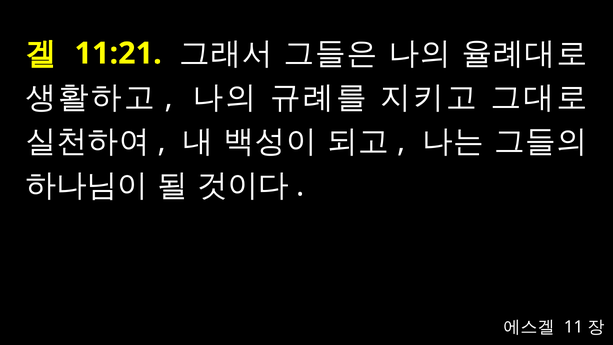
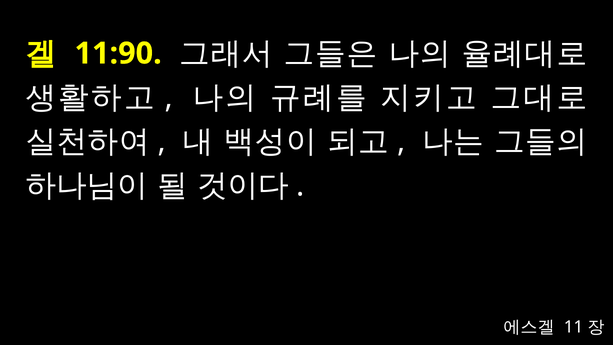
11:21: 11:21 -> 11:90
